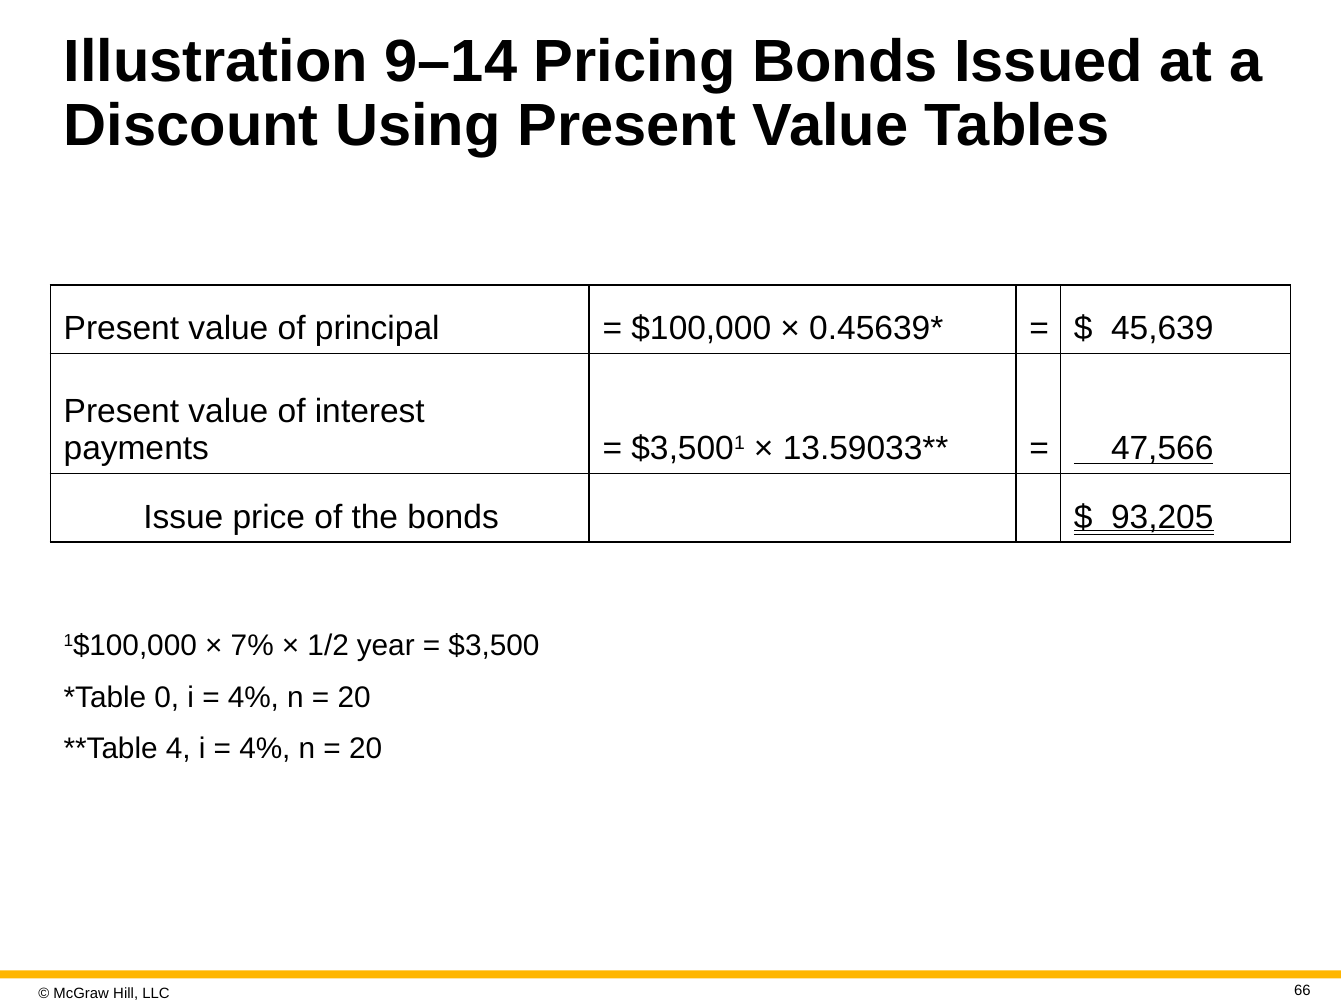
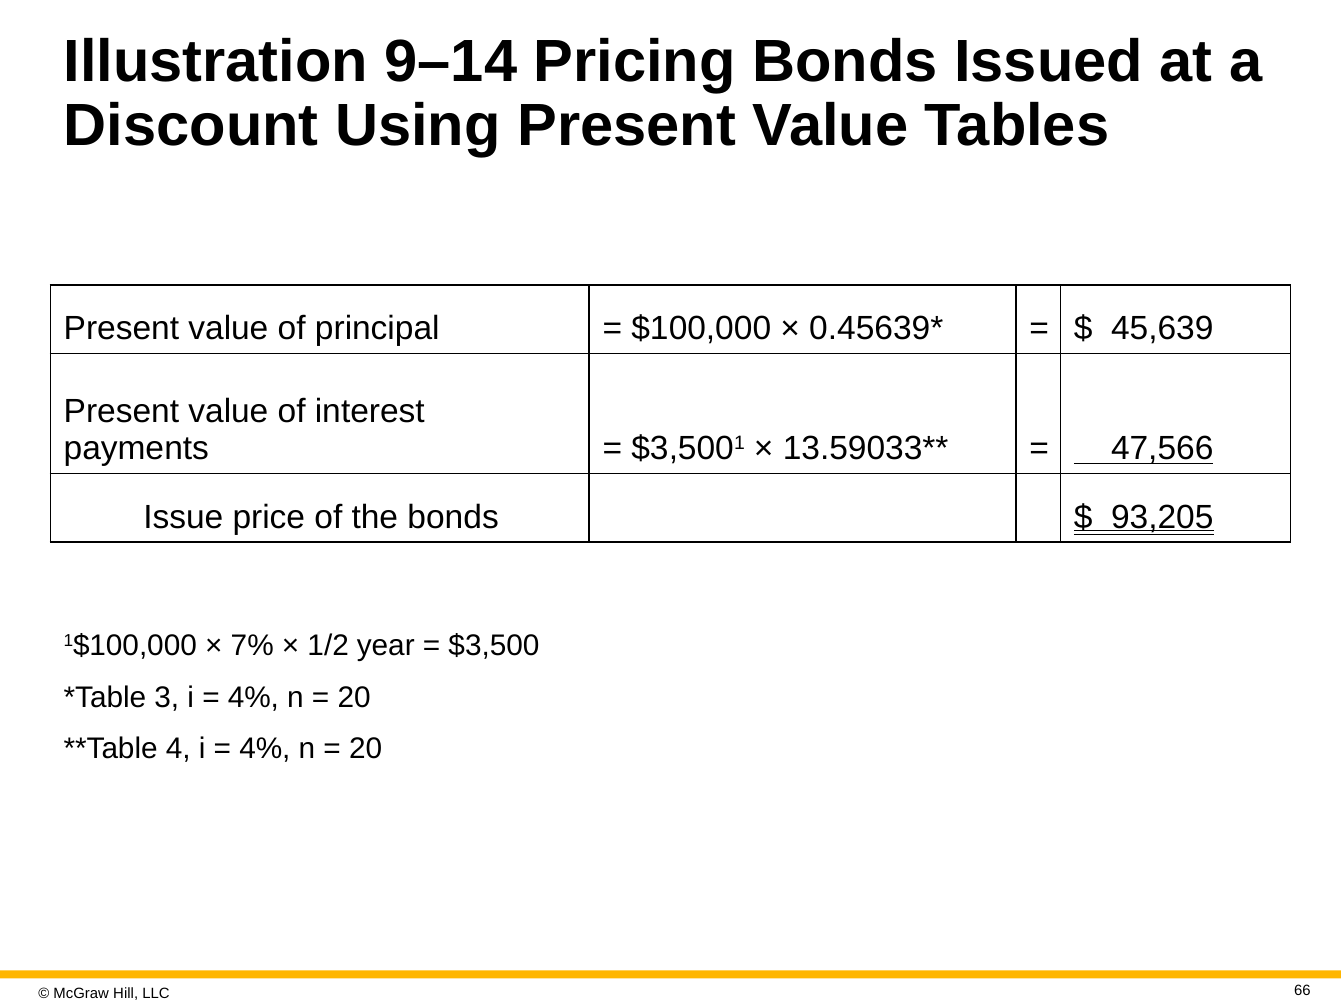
0: 0 -> 3
